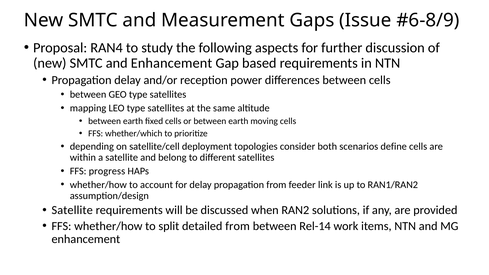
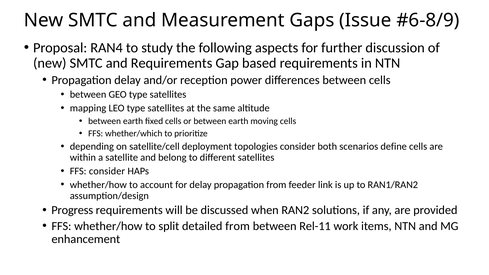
and Enhancement: Enhancement -> Requirements
FFS progress: progress -> consider
Satellite at (72, 210): Satellite -> Progress
Rel-14: Rel-14 -> Rel-11
